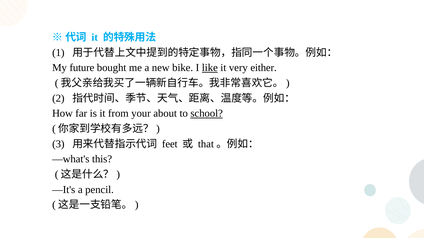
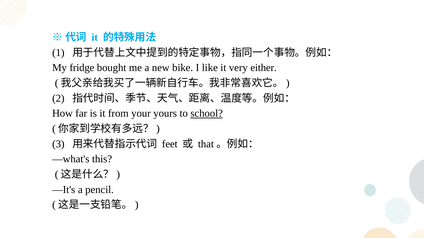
future: future -> fridge
like underline: present -> none
about: about -> yours
